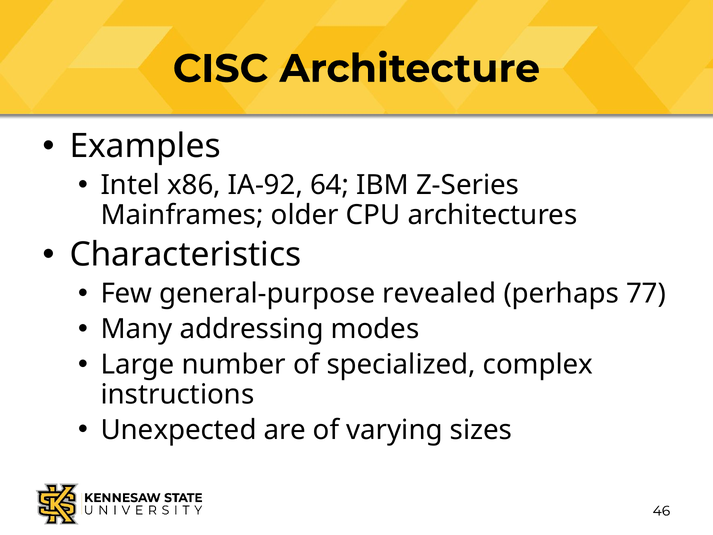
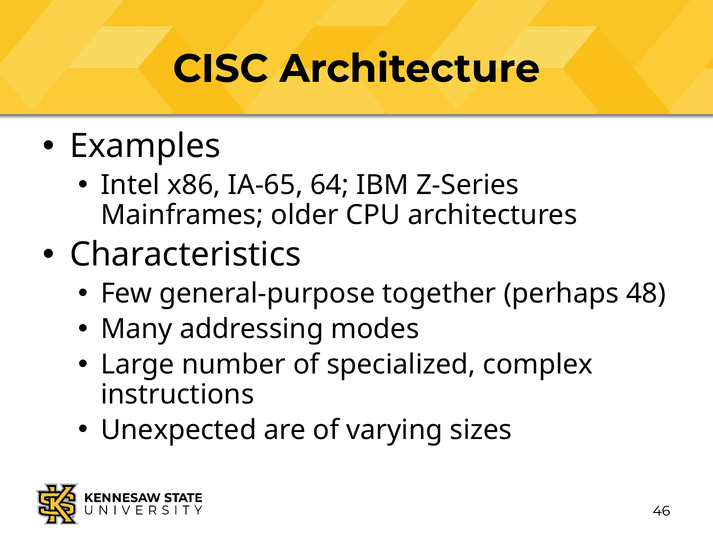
IA-92: IA-92 -> IA-65
revealed: revealed -> together
77: 77 -> 48
